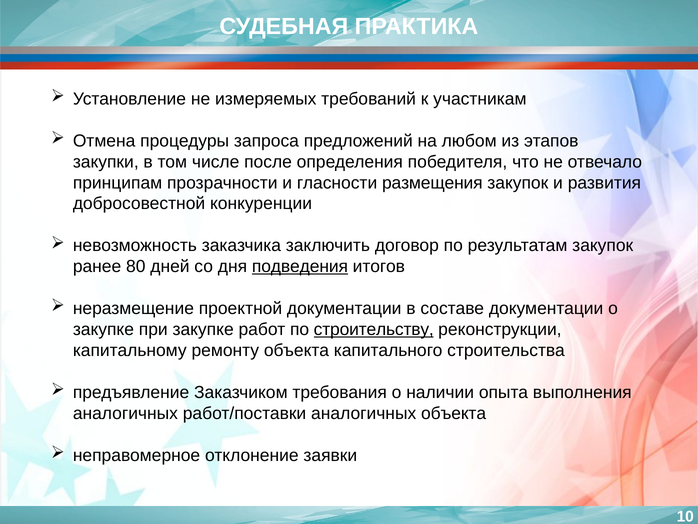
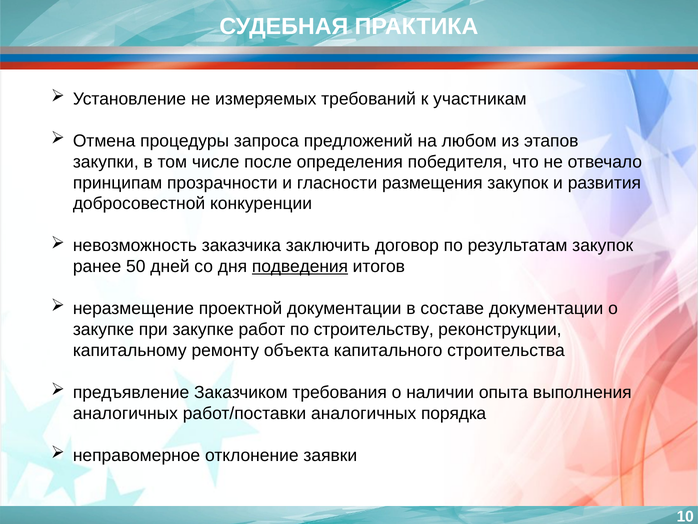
80: 80 -> 50
строительству underline: present -> none
аналогичных объекта: объекта -> порядка
